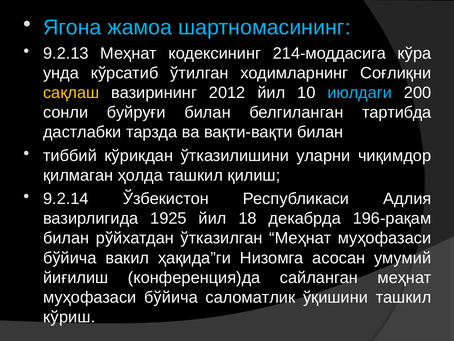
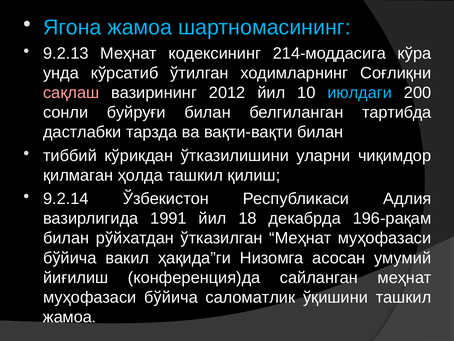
сақлаш colour: yellow -> pink
1925: 1925 -> 1991
кўриш at (69, 317): кўриш -> жамоа
